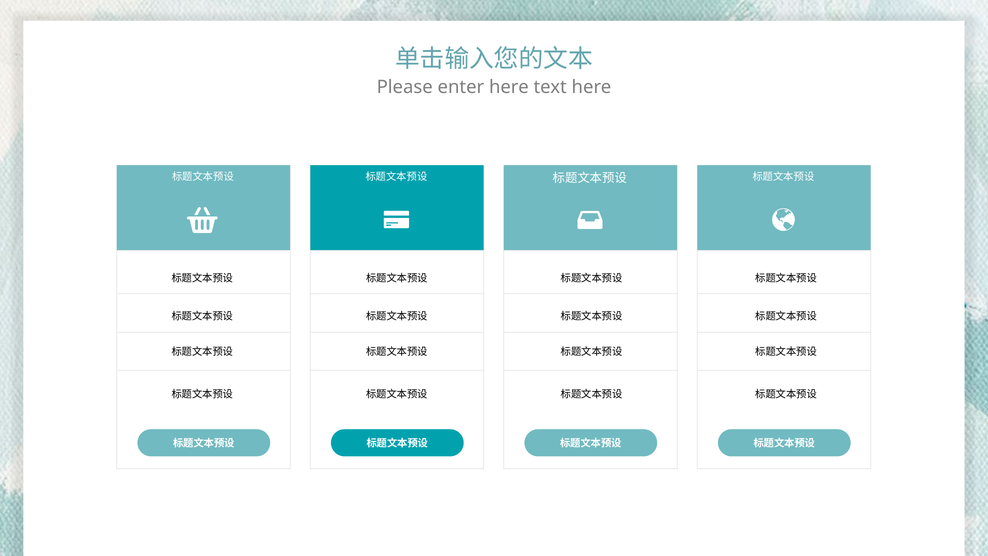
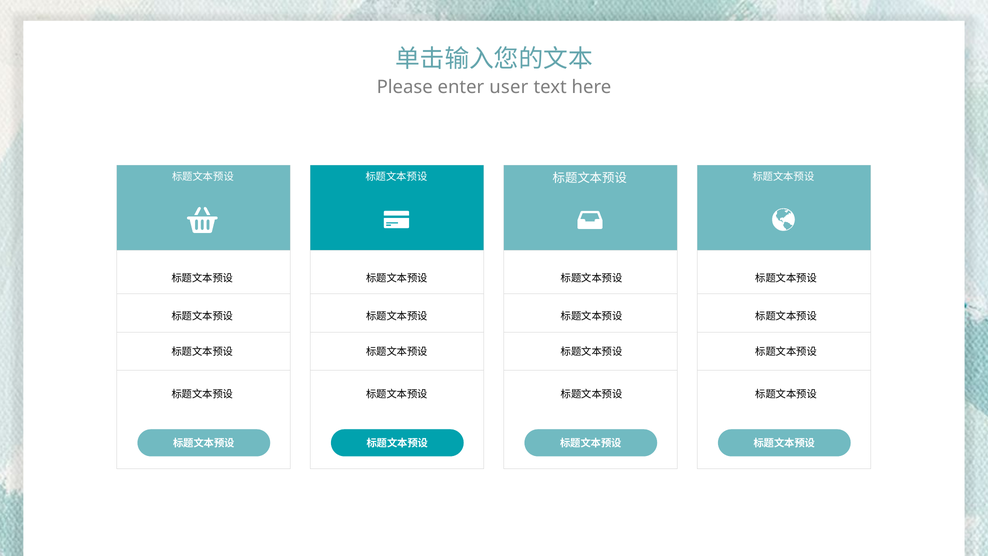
enter here: here -> user
